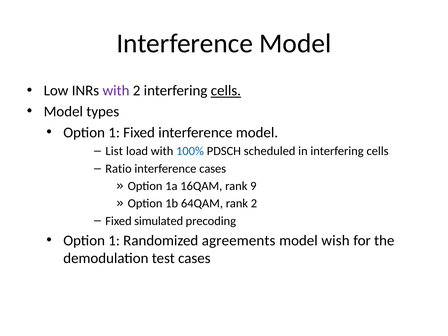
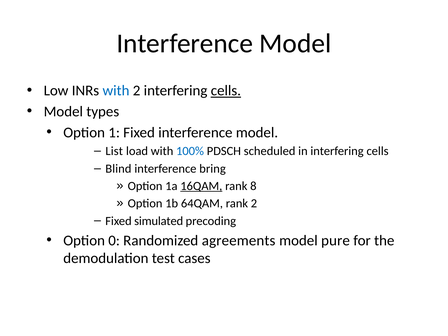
with at (116, 91) colour: purple -> blue
Ratio: Ratio -> Blind
interference cases: cases -> bring
16QAM underline: none -> present
9: 9 -> 8
1 at (114, 240): 1 -> 0
wish: wish -> pure
